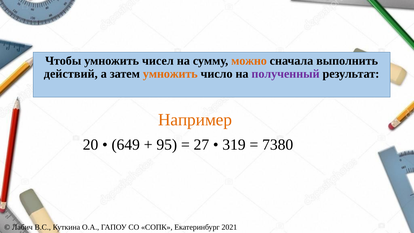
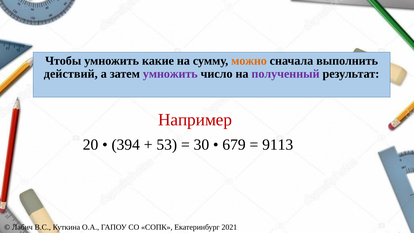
чисел: чисел -> какие
умножить at (170, 74) colour: orange -> purple
Например colour: orange -> red
649: 649 -> 394
95: 95 -> 53
27: 27 -> 30
319: 319 -> 679
7380: 7380 -> 9113
